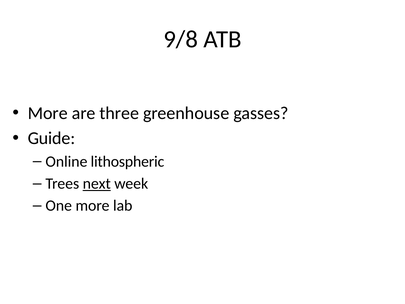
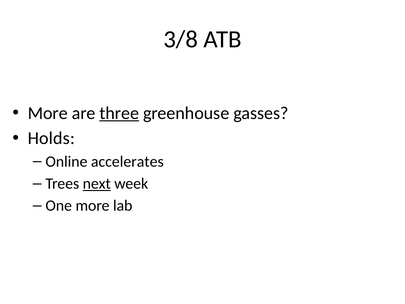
9/8: 9/8 -> 3/8
three underline: none -> present
Guide: Guide -> Holds
lithospheric: lithospheric -> accelerates
